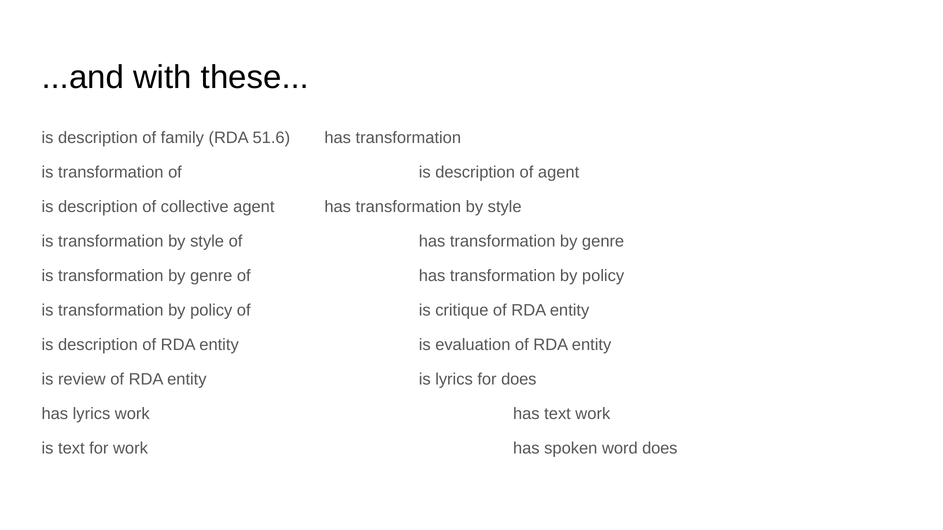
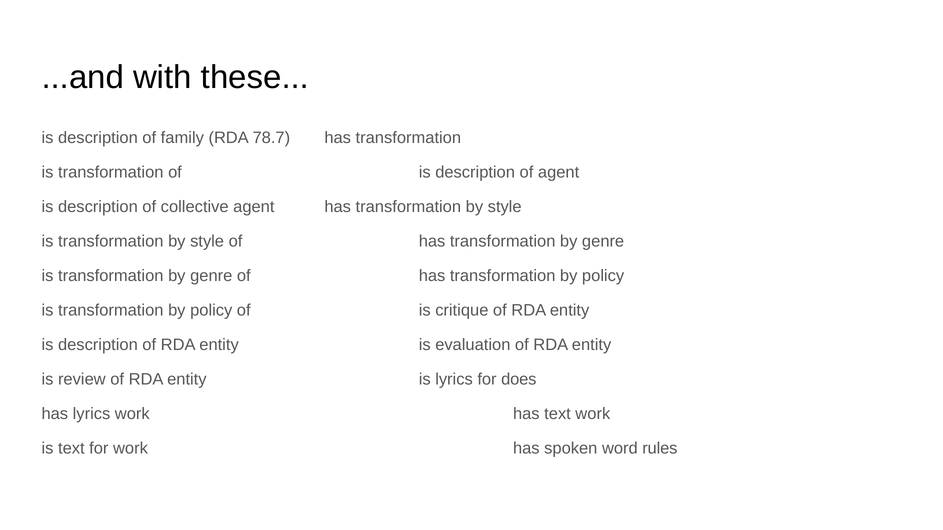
51.6: 51.6 -> 78.7
word does: does -> rules
